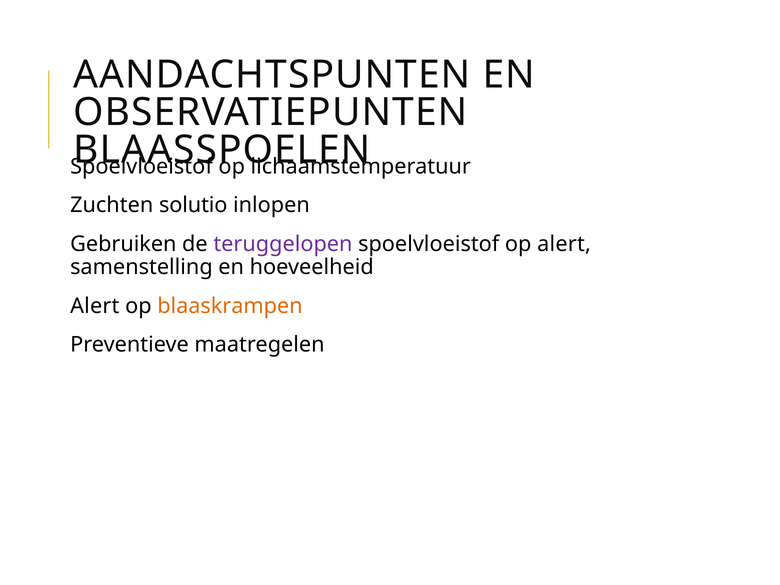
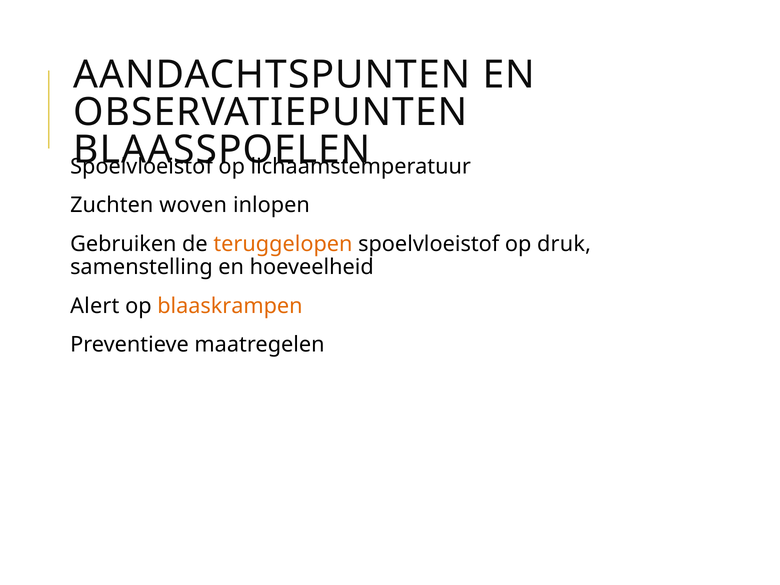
solutio: solutio -> woven
teruggelopen colour: purple -> orange
op alert: alert -> druk
